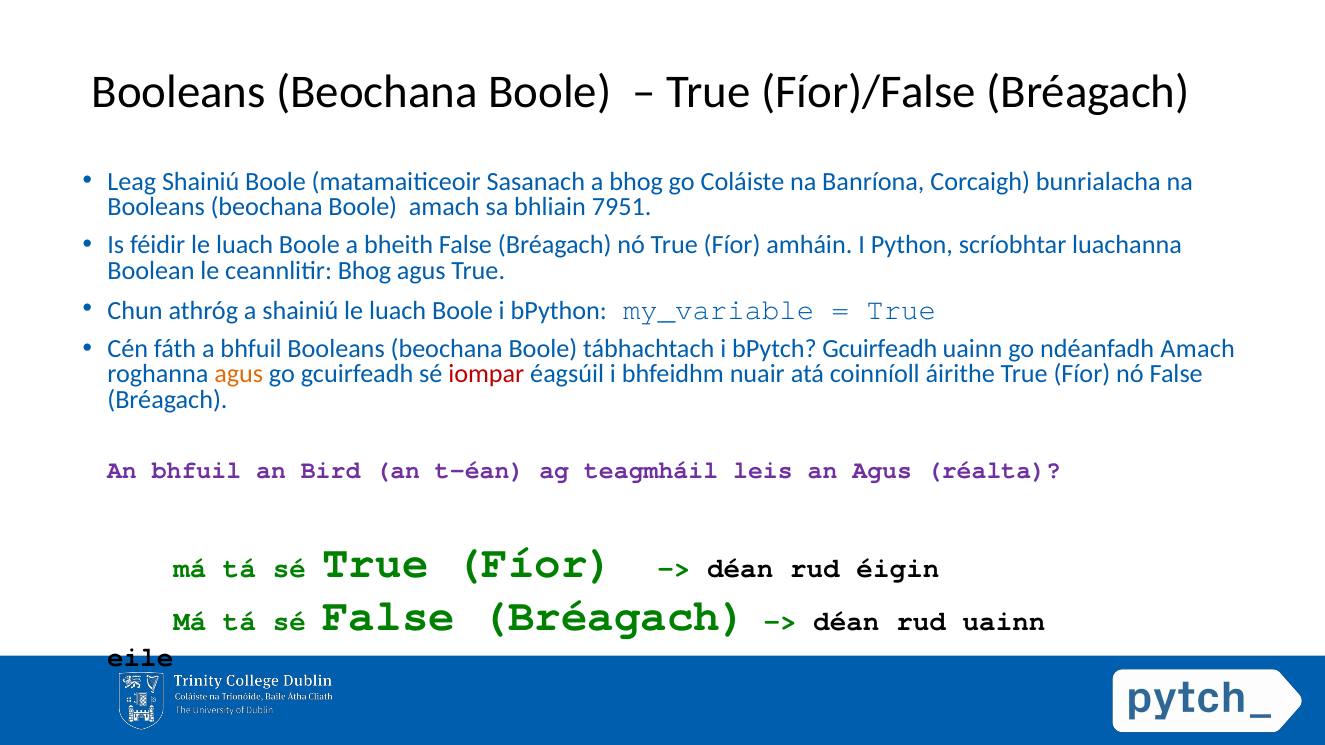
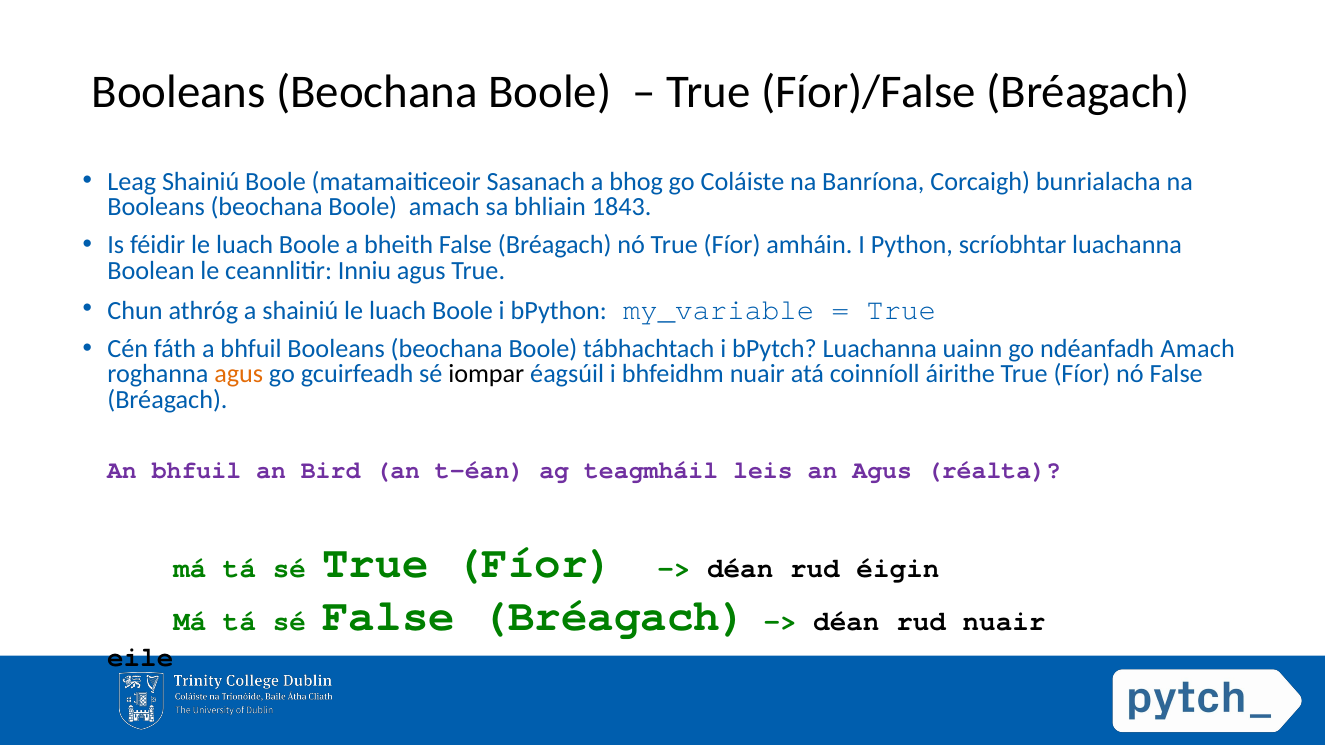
7951: 7951 -> 1843
ceannlitir Bhog: Bhog -> Inniu
bPytch Gcuirfeadh: Gcuirfeadh -> Luachanna
iompar colour: red -> black
rud uainn: uainn -> nuair
